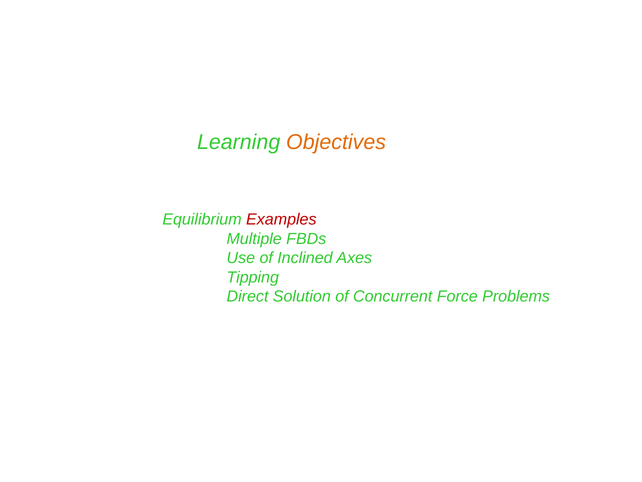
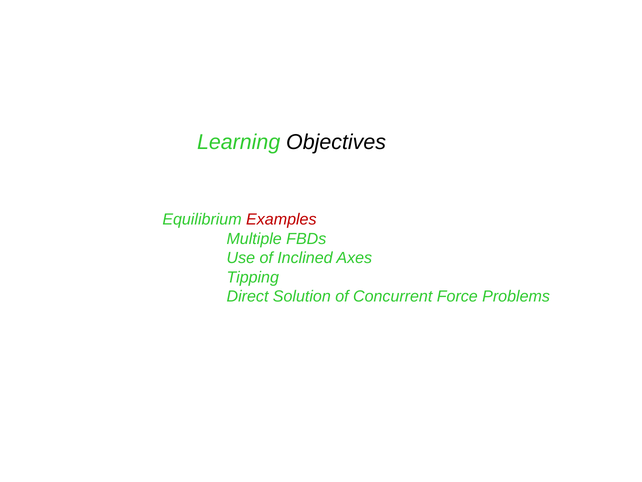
Objectives colour: orange -> black
